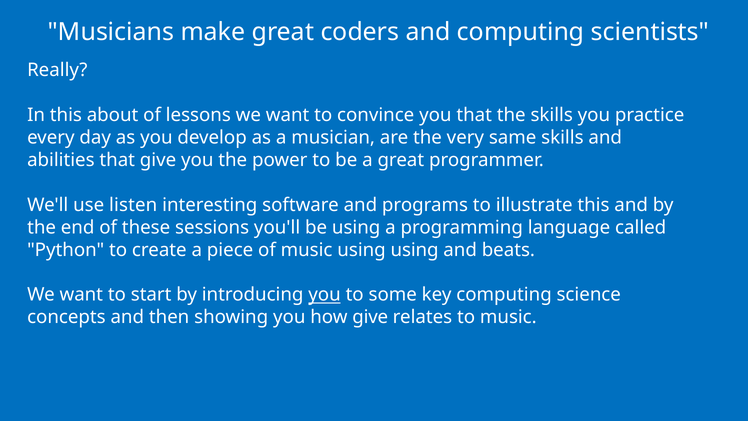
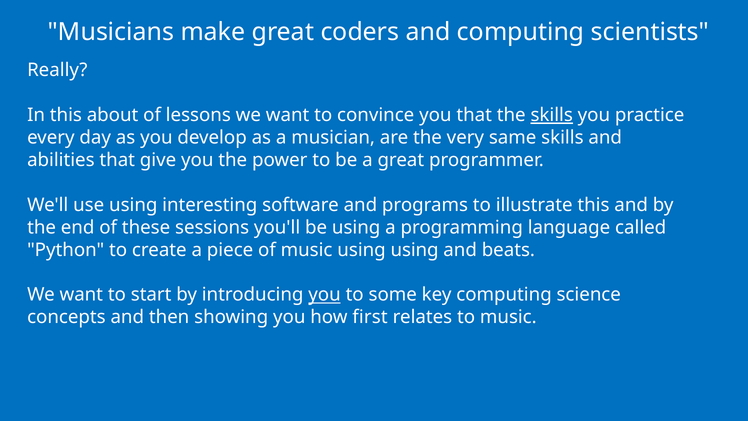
skills at (552, 115) underline: none -> present
use listen: listen -> using
how give: give -> first
